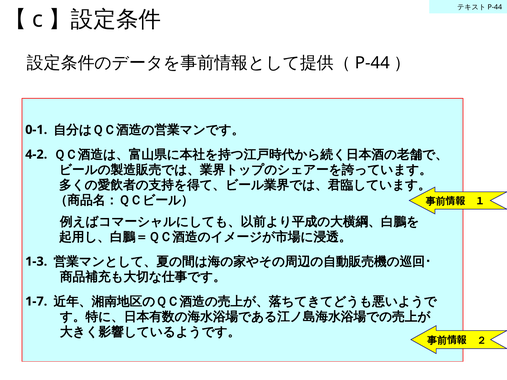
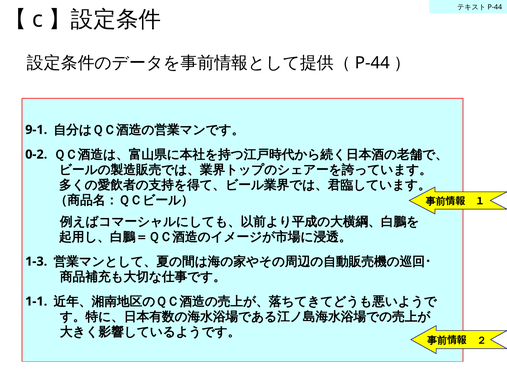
0-1: 0-1 -> 9-1
4-2: 4-2 -> 0-2
1-7: 1-7 -> 1-1
